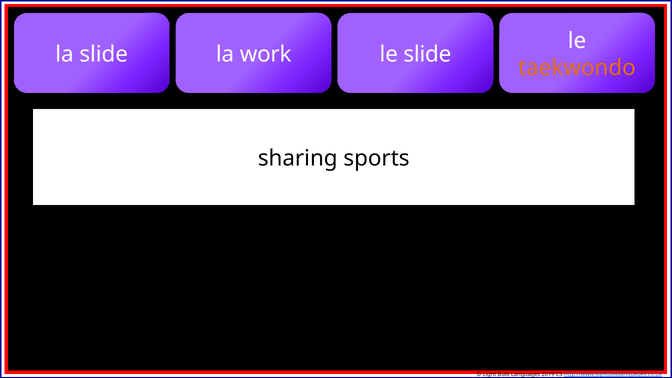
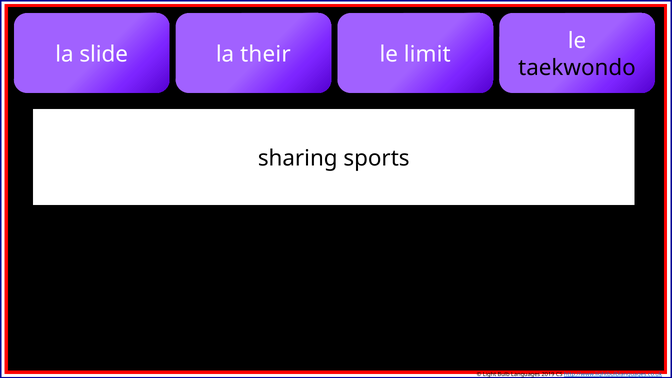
work: work -> their
le slide: slide -> limit
taekwondo colour: orange -> black
